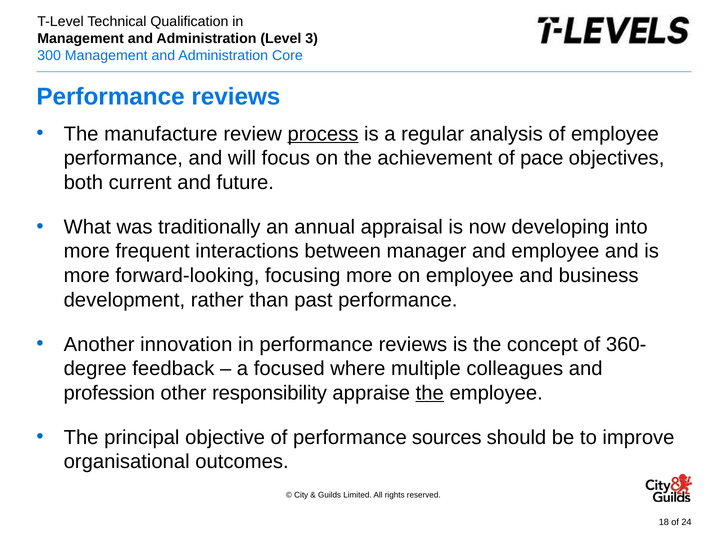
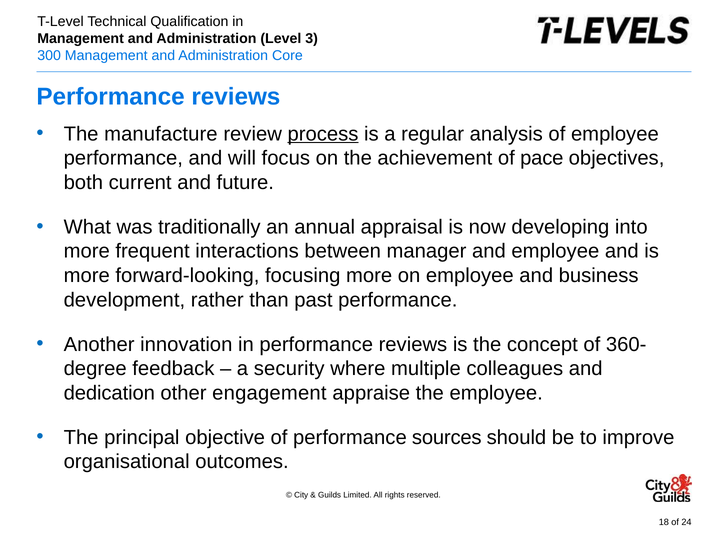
focused: focused -> security
profession: profession -> dedication
responsibility: responsibility -> engagement
the at (430, 393) underline: present -> none
